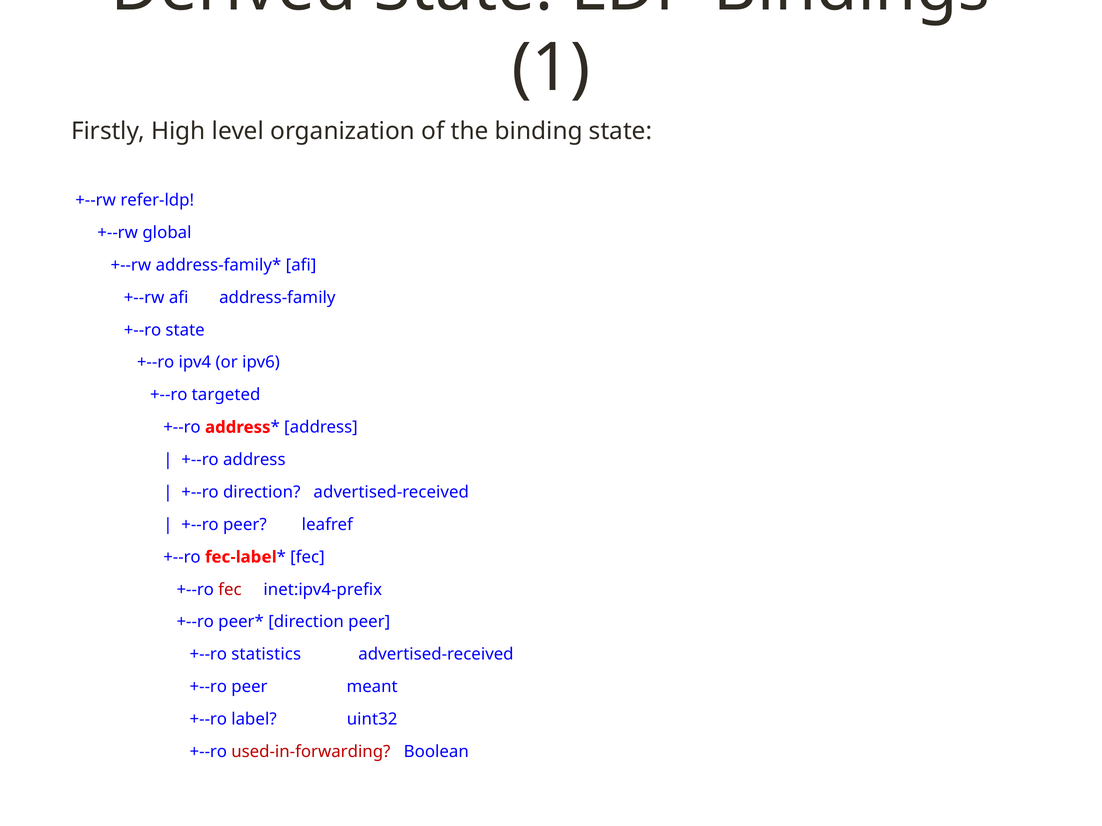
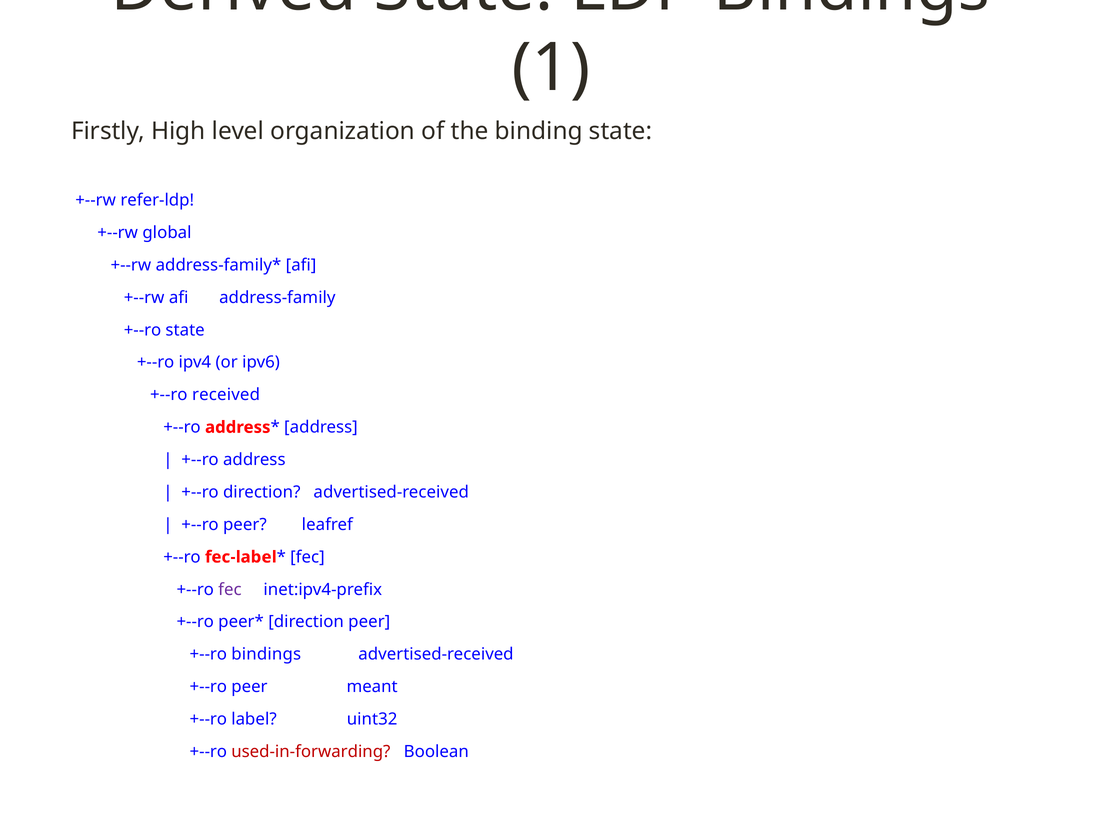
targeted: targeted -> received
fec at (230, 590) colour: red -> purple
+--ro statistics: statistics -> bindings
